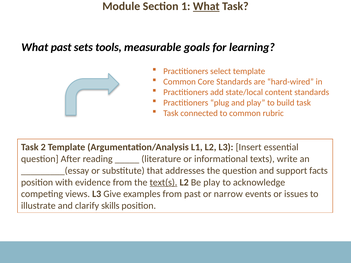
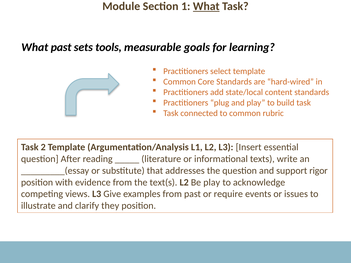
facts: facts -> rigor
text(s underline: present -> none
narrow: narrow -> require
skills: skills -> they
